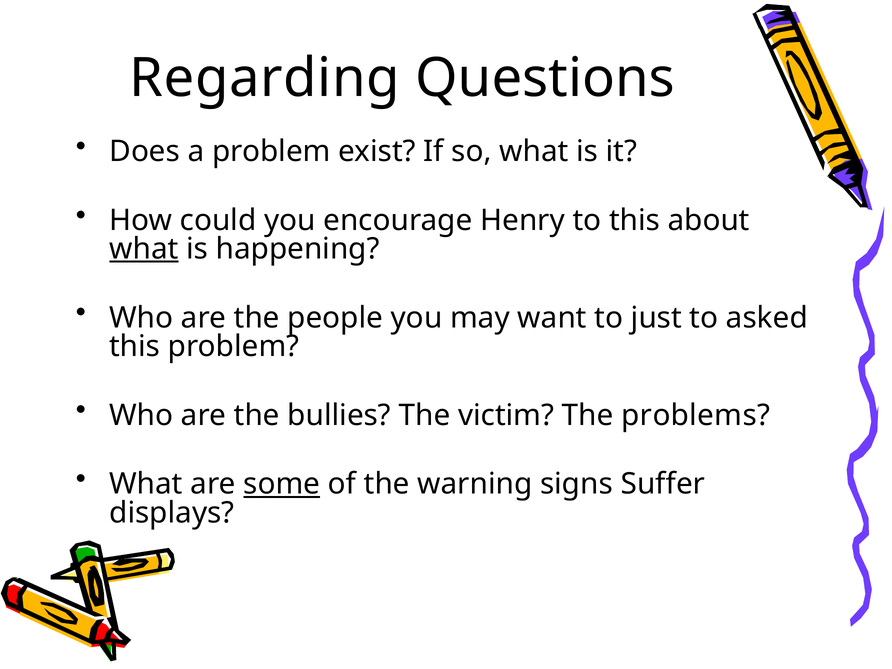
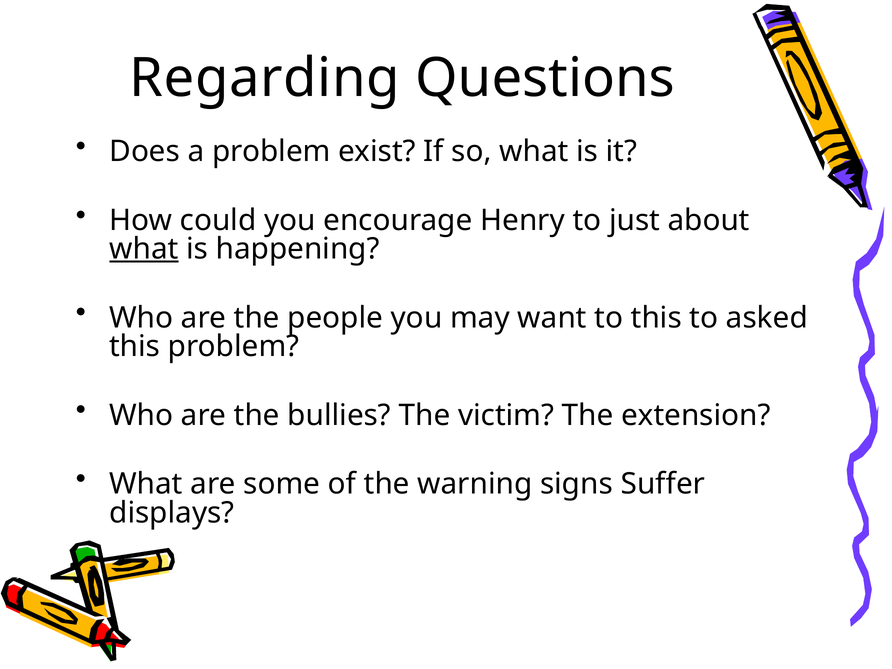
to this: this -> just
to just: just -> this
problems: problems -> extension
some underline: present -> none
